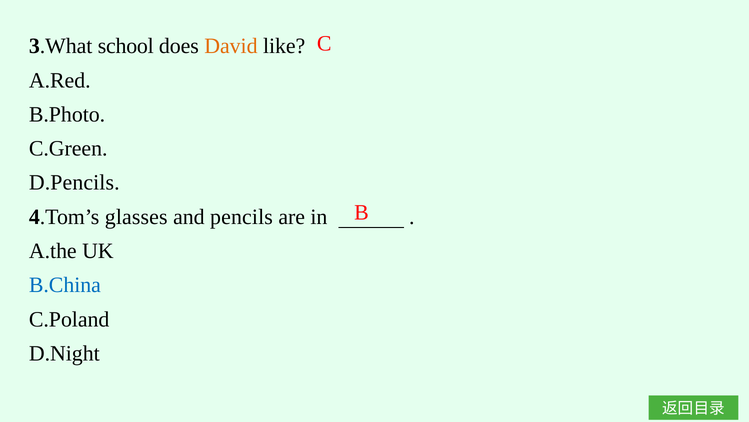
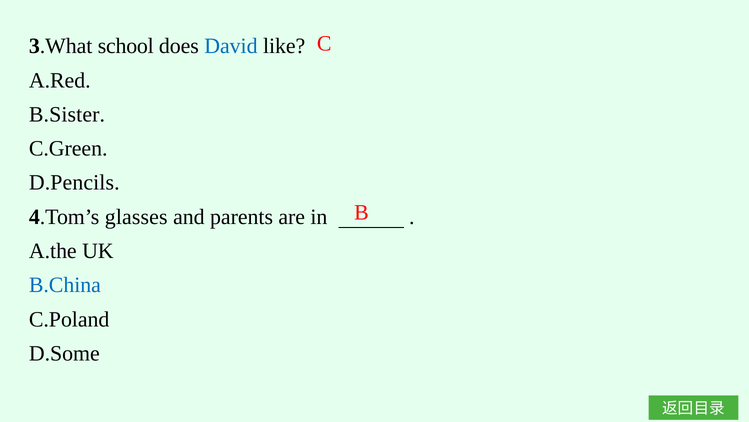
David colour: orange -> blue
B.Photo: B.Photo -> B.Sister
pencils: pencils -> parents
D.Night: D.Night -> D.Some
